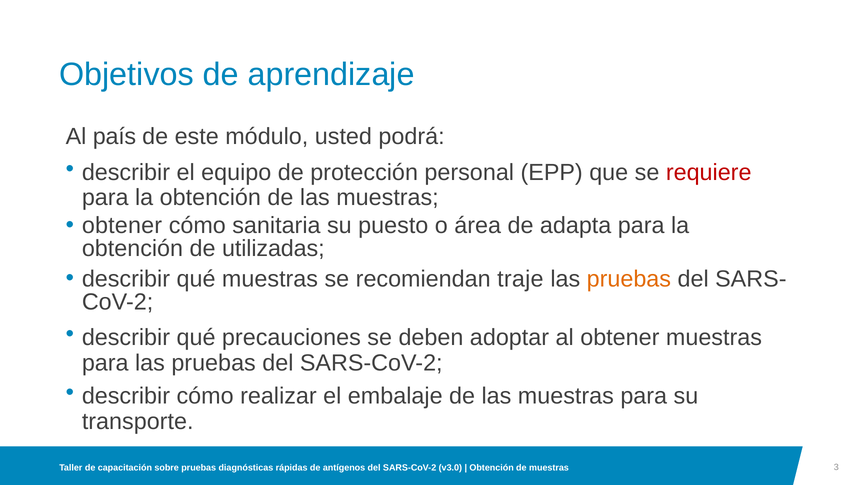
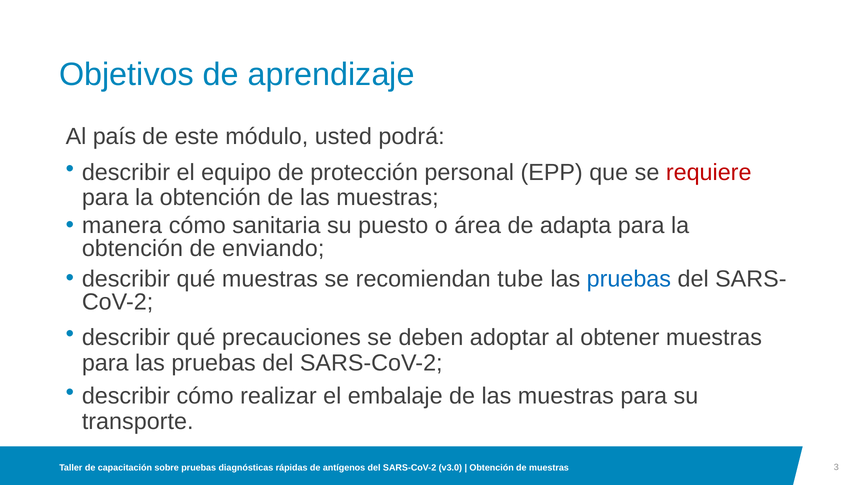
obtener at (122, 226): obtener -> manera
utilizadas: utilizadas -> enviando
traje: traje -> tube
pruebas at (629, 279) colour: orange -> blue
